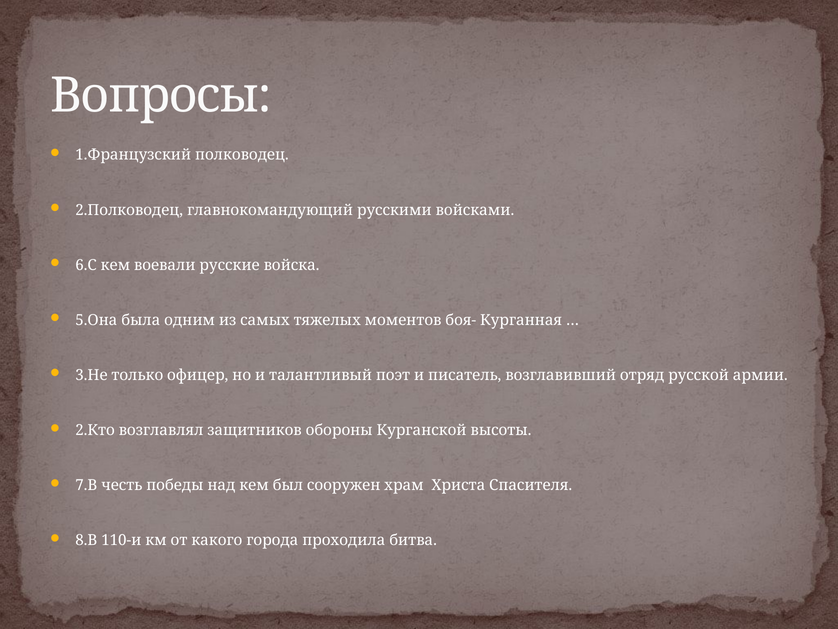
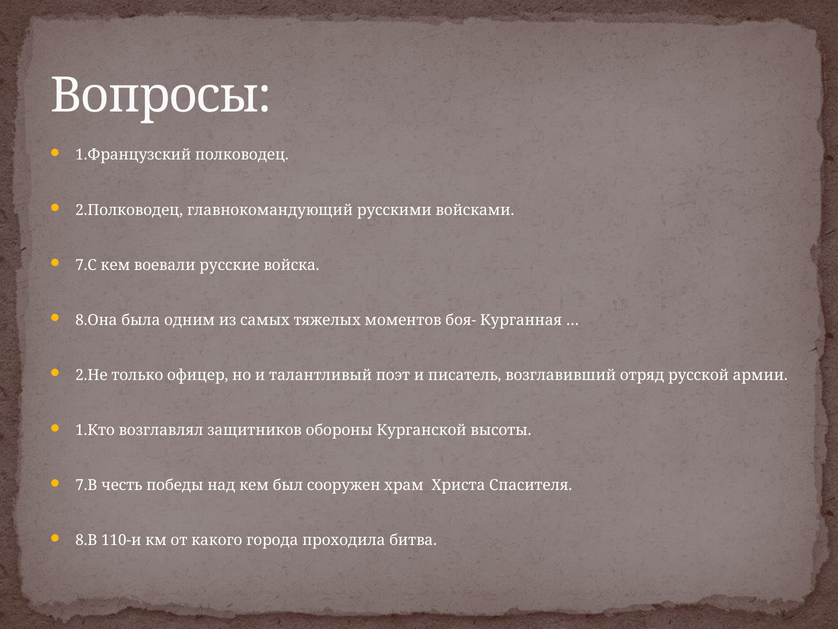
6.С: 6.С -> 7.С
5.Она: 5.Она -> 8.Она
3.Не: 3.Не -> 2.Не
2.Кто: 2.Кто -> 1.Кто
